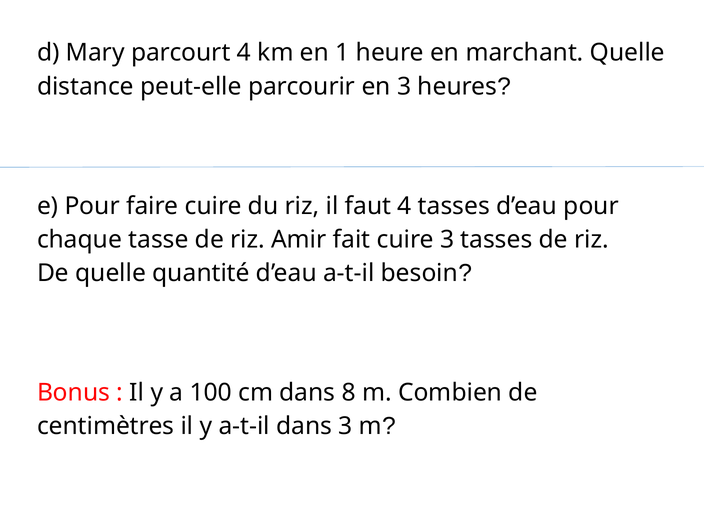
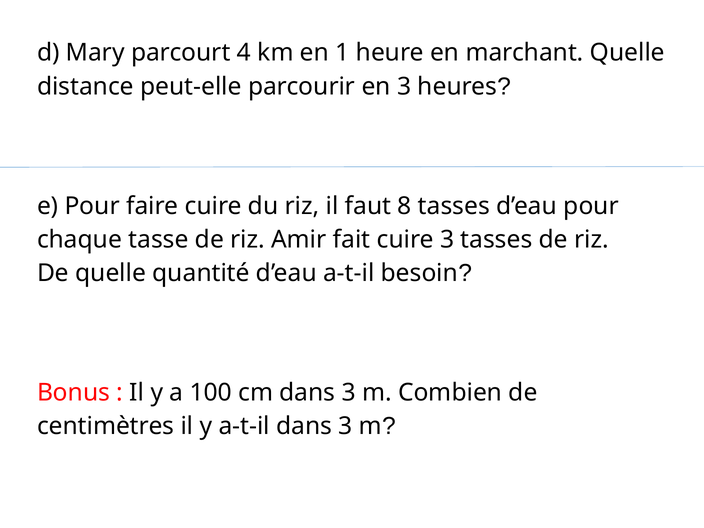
faut 4: 4 -> 8
cm dans 8: 8 -> 3
